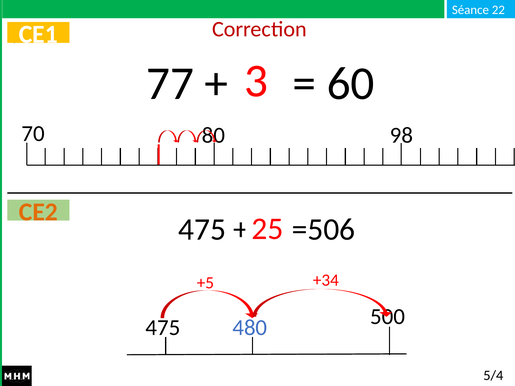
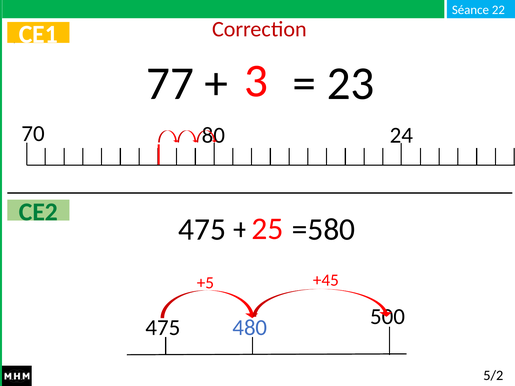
60: 60 -> 23
98: 98 -> 24
CE2 colour: orange -> green
=506: =506 -> =580
+34: +34 -> +45
5/4: 5/4 -> 5/2
